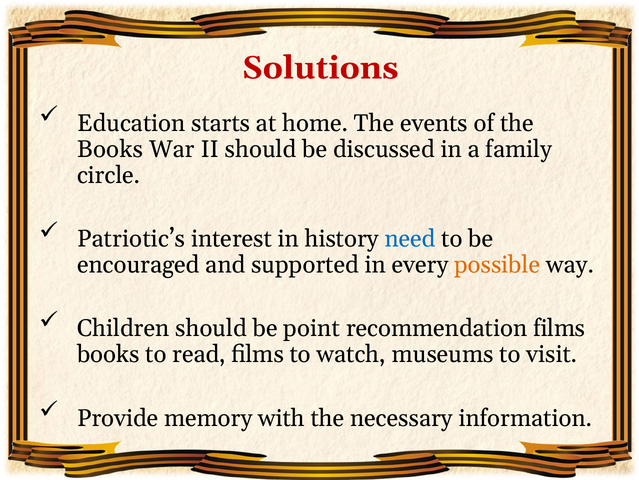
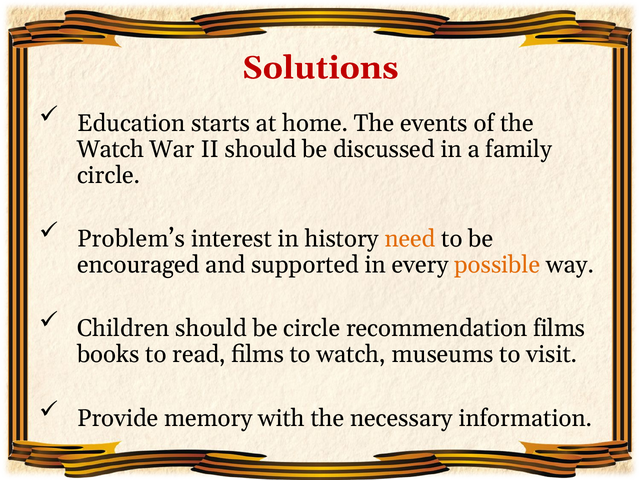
Books at (110, 149): Books -> Watch
Patriotic’s: Patriotic’s -> Problem’s
need colour: blue -> orange
be point: point -> circle
